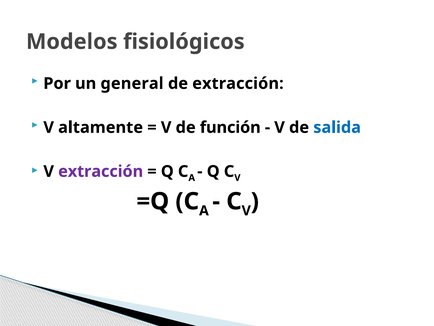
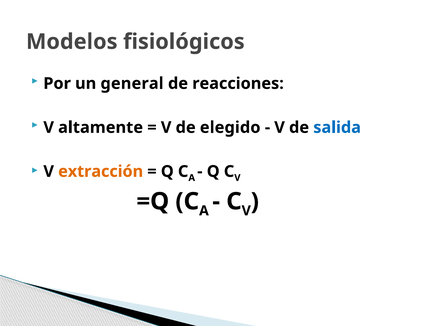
de extracción: extracción -> reacciones
función: función -> elegido
extracción at (101, 171) colour: purple -> orange
